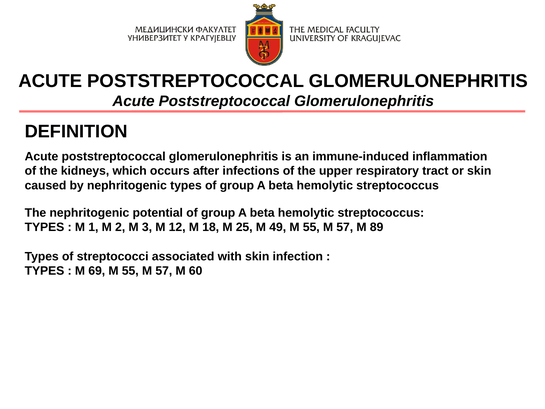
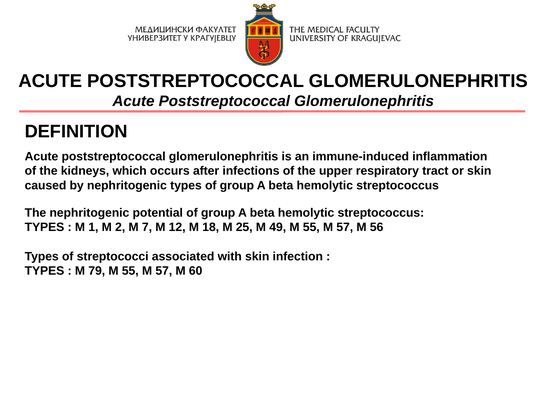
3: 3 -> 7
89: 89 -> 56
69: 69 -> 79
